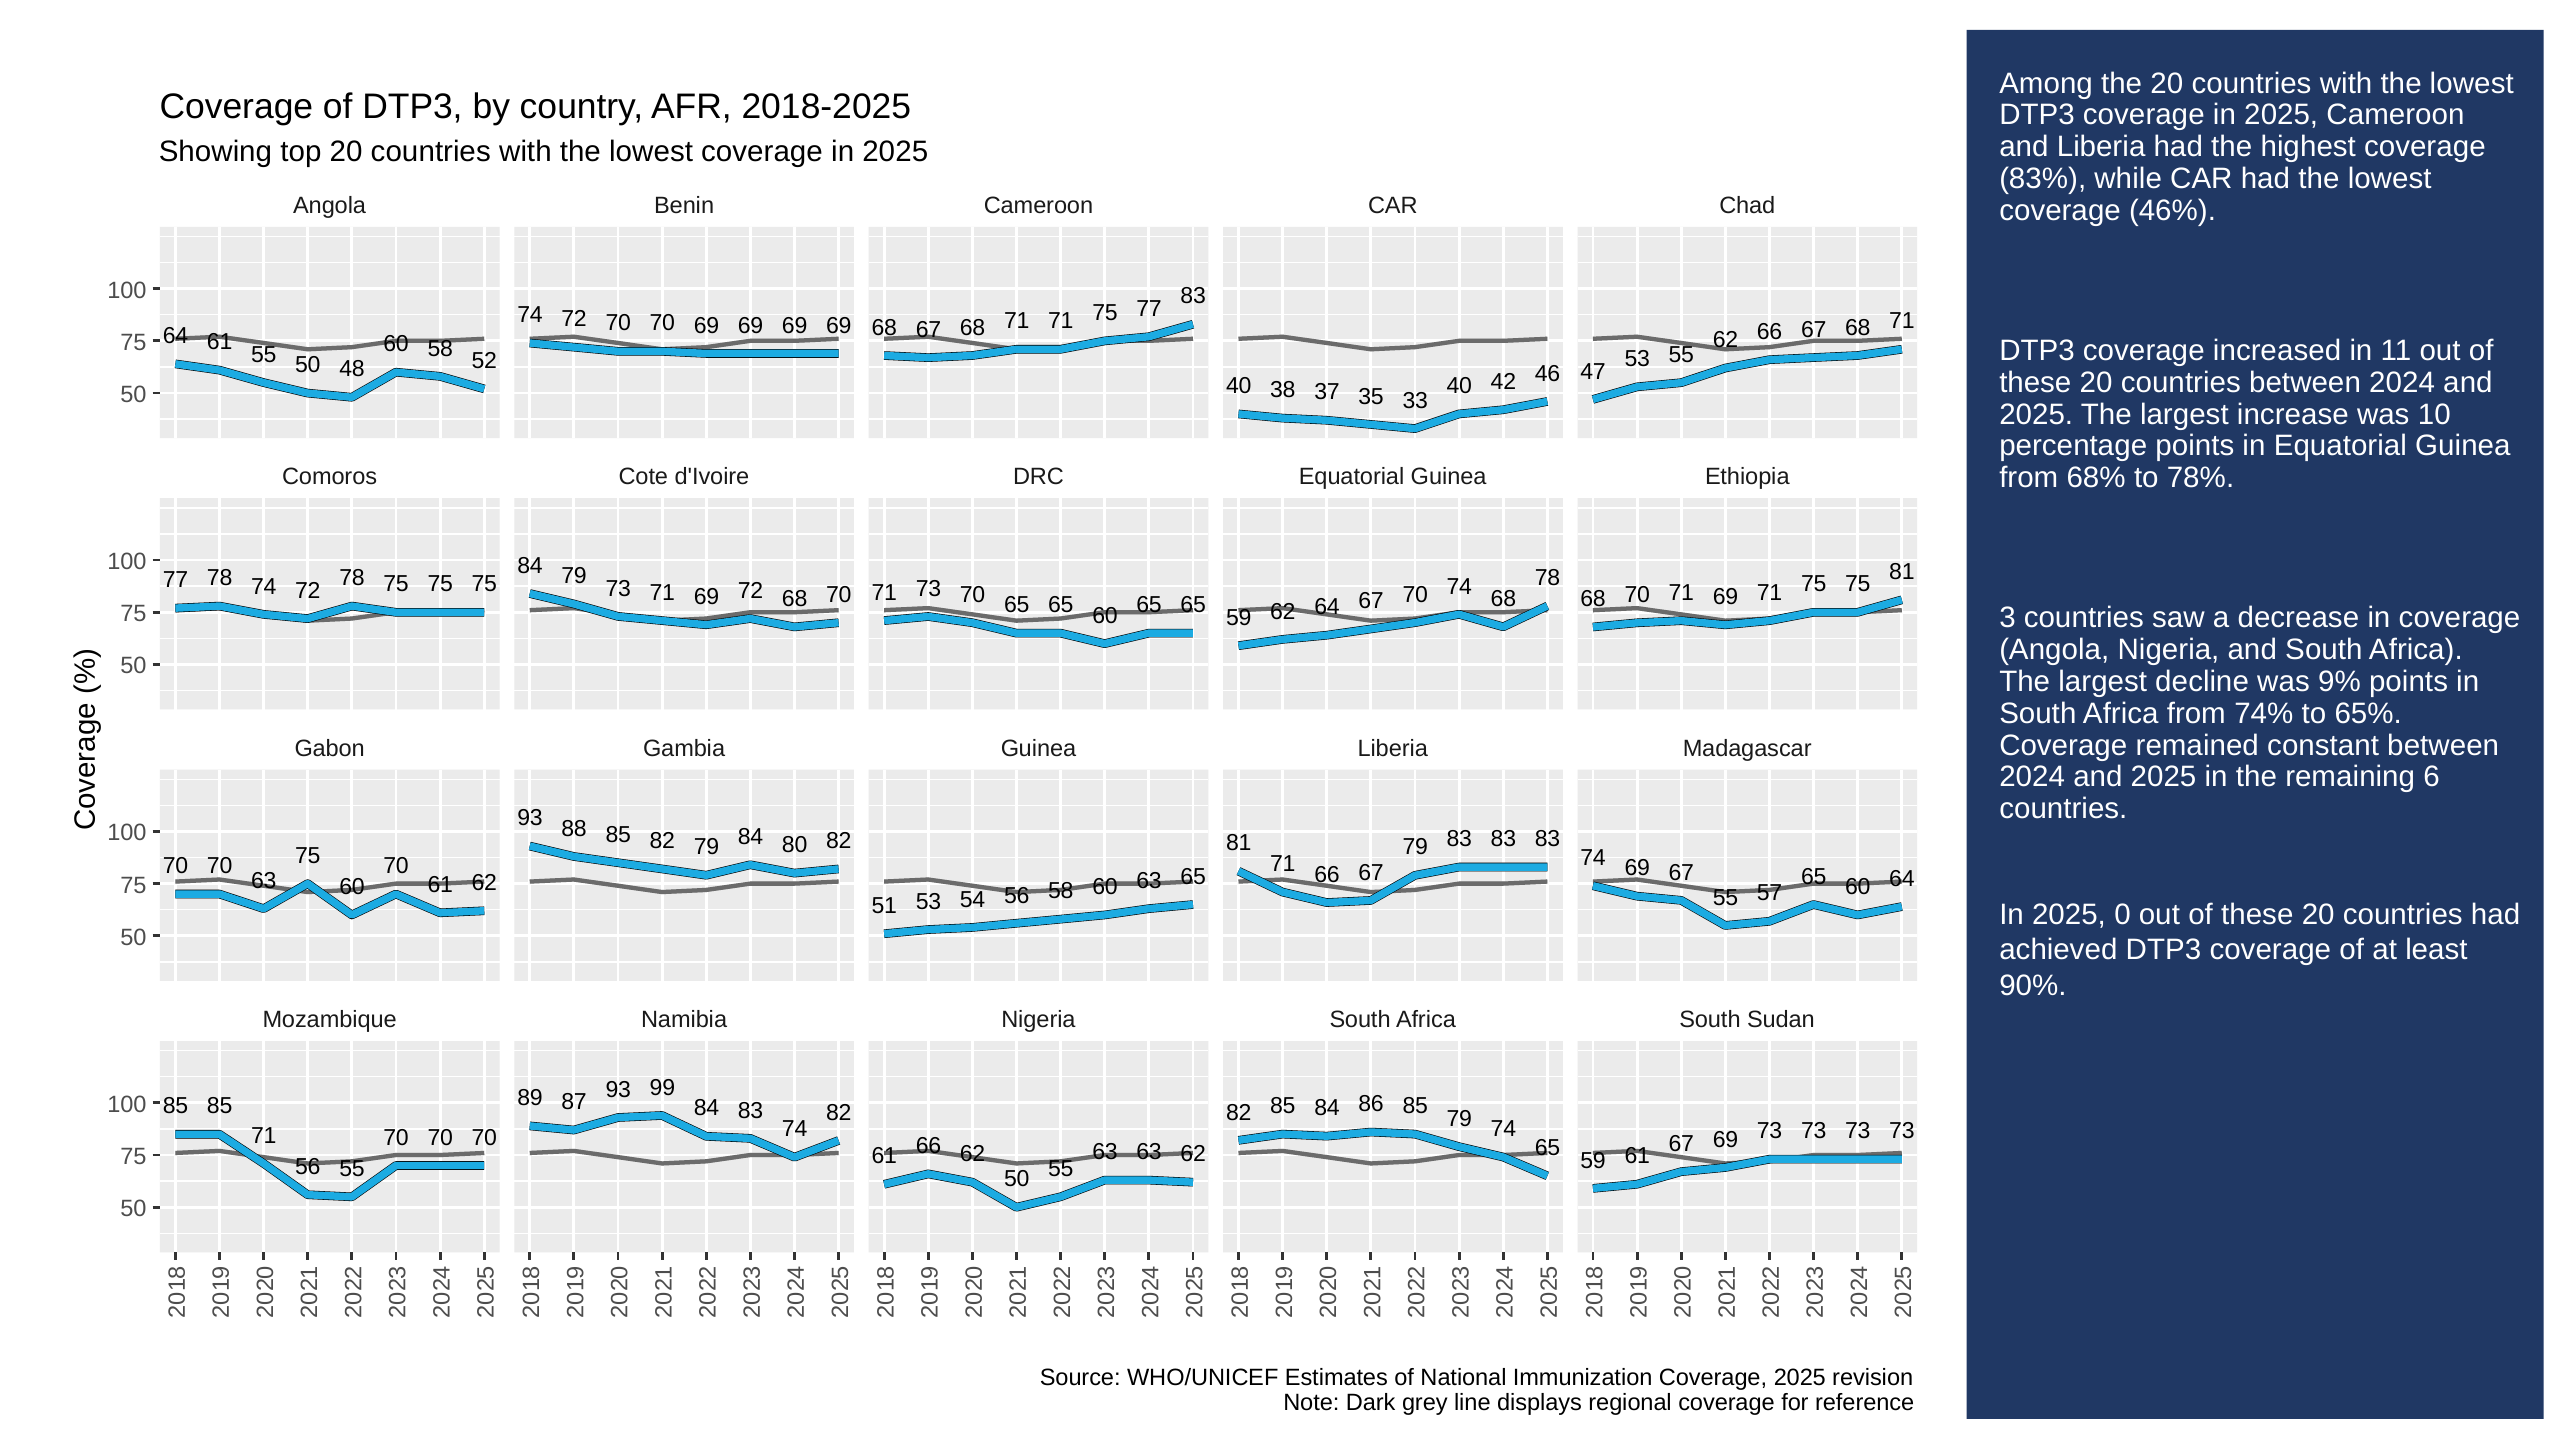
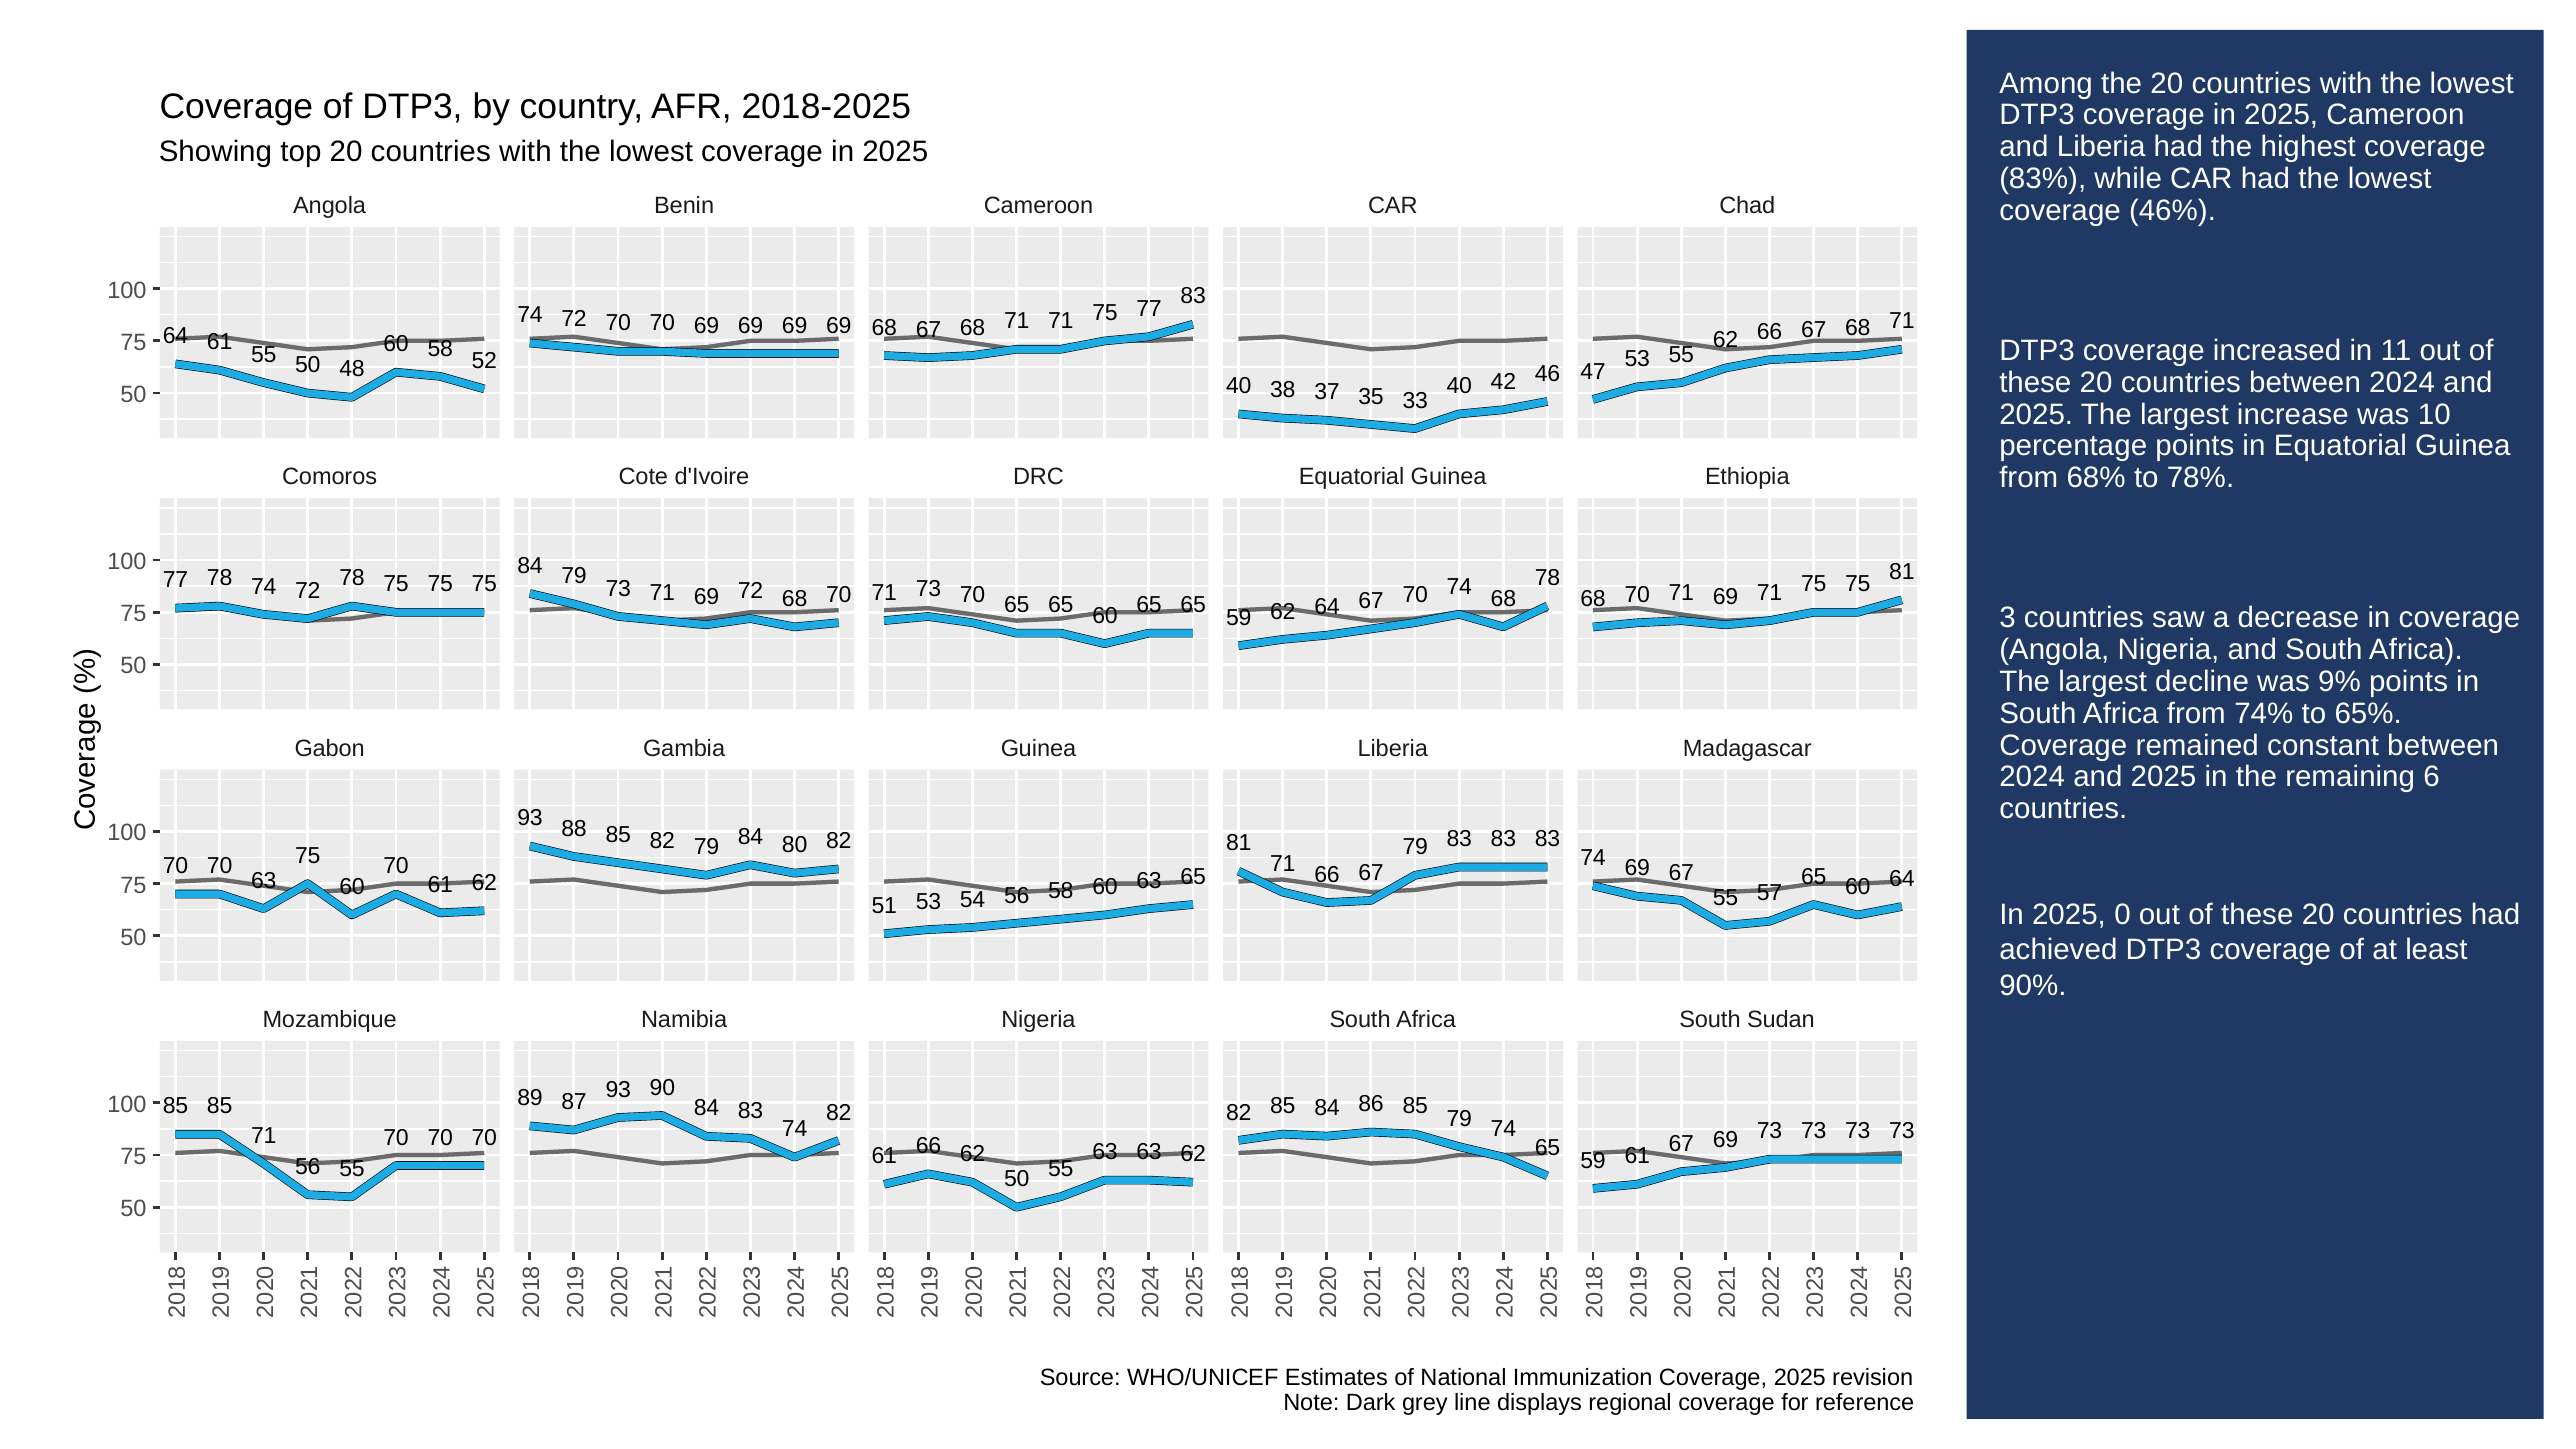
99: 99 -> 90
